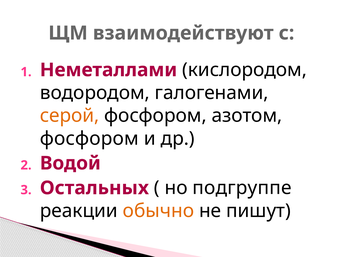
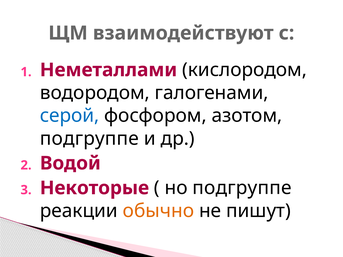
серой colour: orange -> blue
фосфором at (89, 139): фосфором -> подгруппе
Остальных: Остальных -> Некоторые
